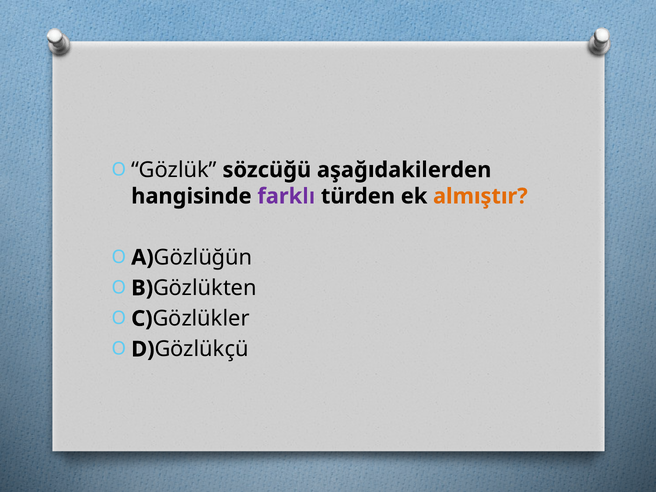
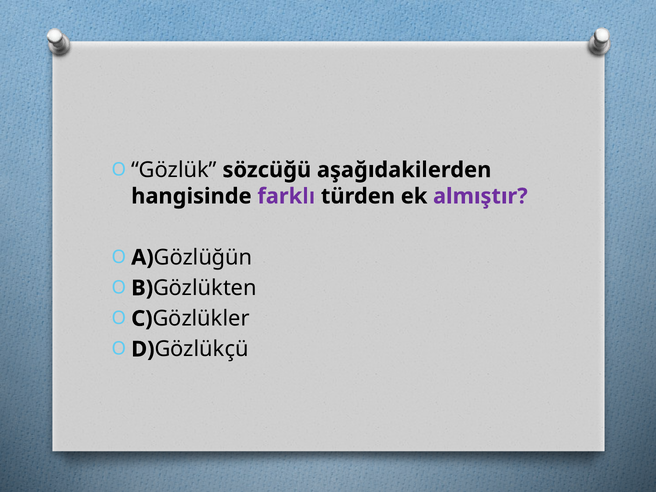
almıştır colour: orange -> purple
